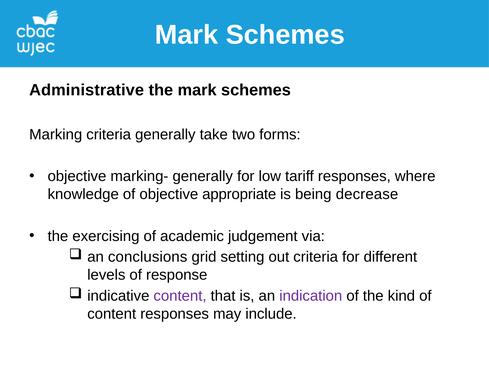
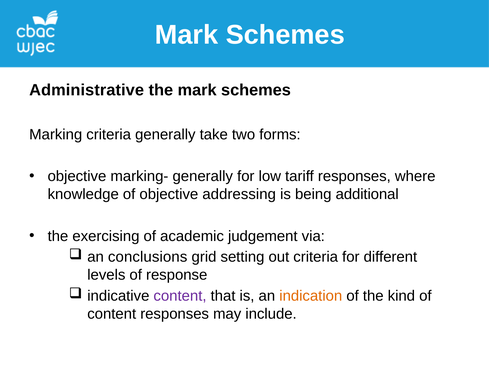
appropriate: appropriate -> addressing
decrease: decrease -> additional
indication colour: purple -> orange
